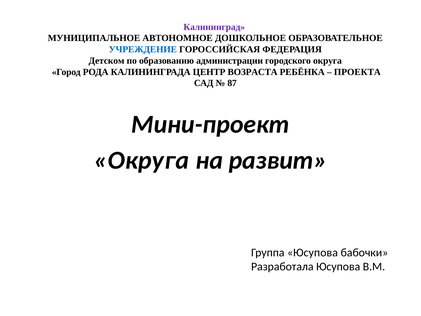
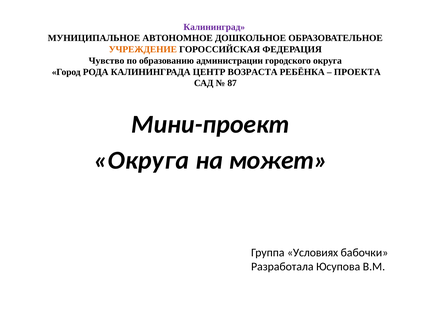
УЧРЕЖДЕНИЕ colour: blue -> orange
Детском: Детском -> Чувство
развит: развит -> может
Группа Юсупова: Юсупова -> Условиях
